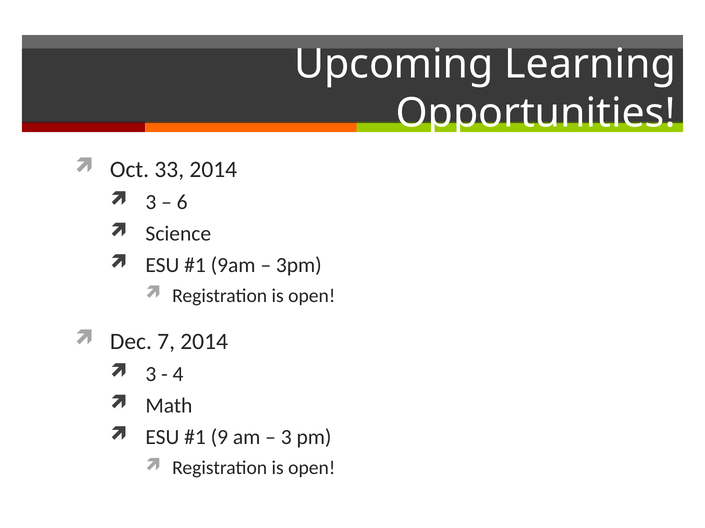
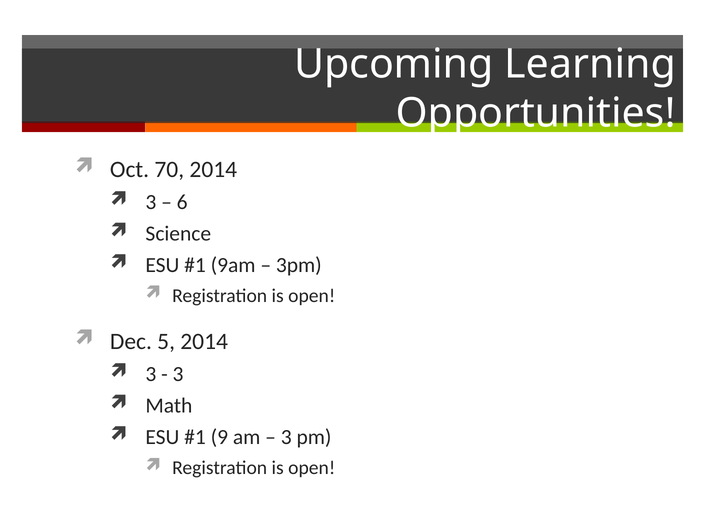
33: 33 -> 70
7: 7 -> 5
4 at (178, 375): 4 -> 3
